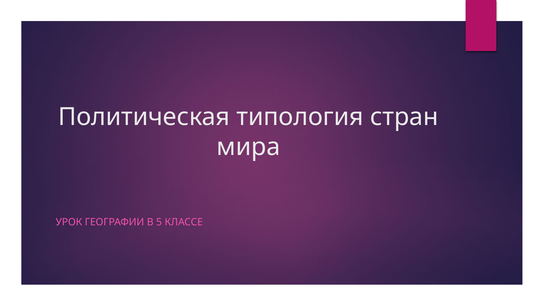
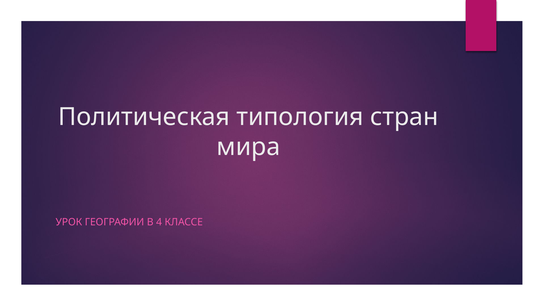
5: 5 -> 4
